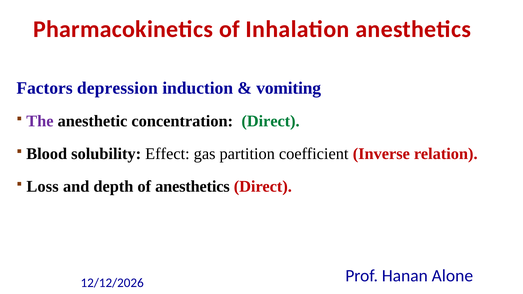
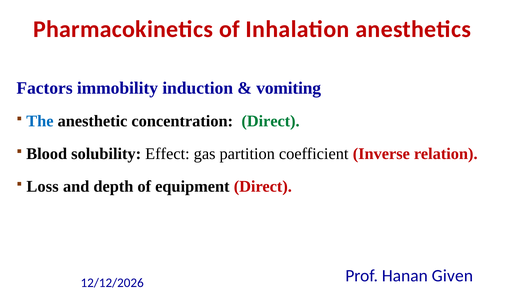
depression: depression -> immobility
The colour: purple -> blue
of anesthetics: anesthetics -> equipment
Alone: Alone -> Given
